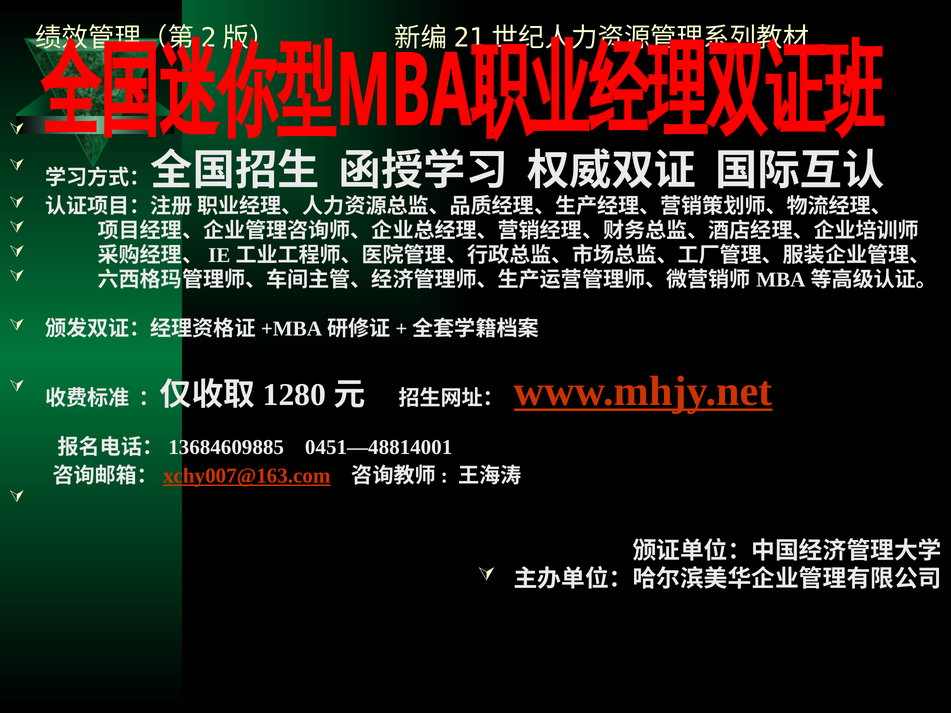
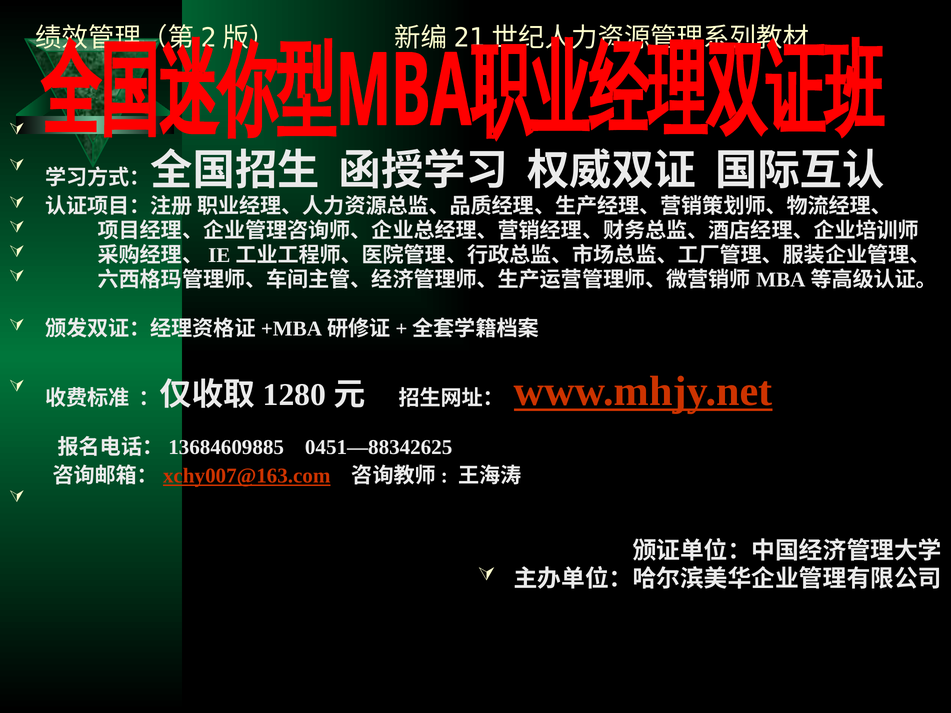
0451—48814001: 0451—48814001 -> 0451—88342625
